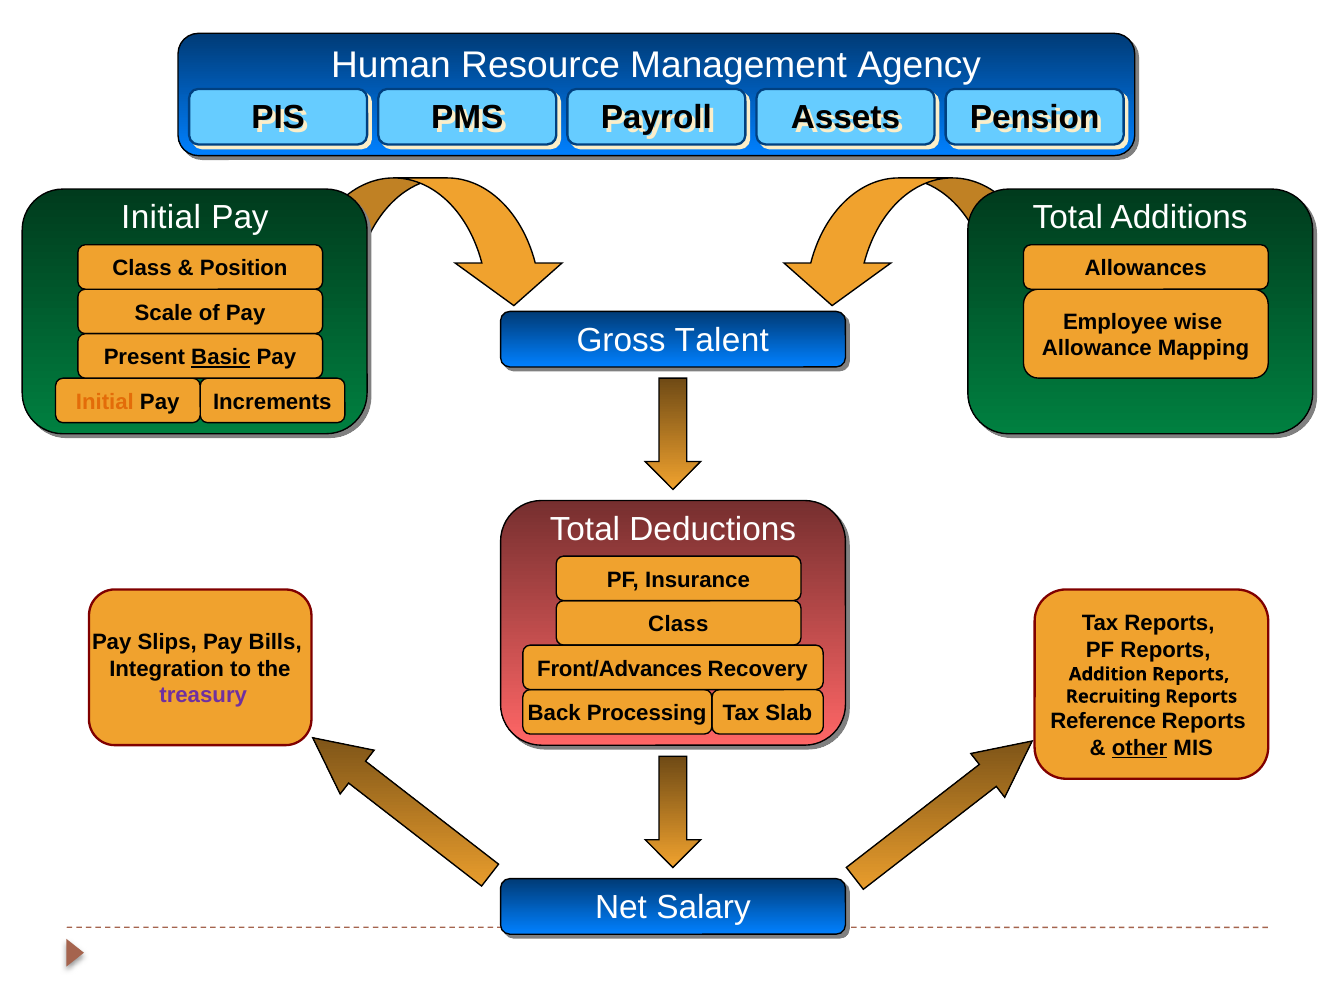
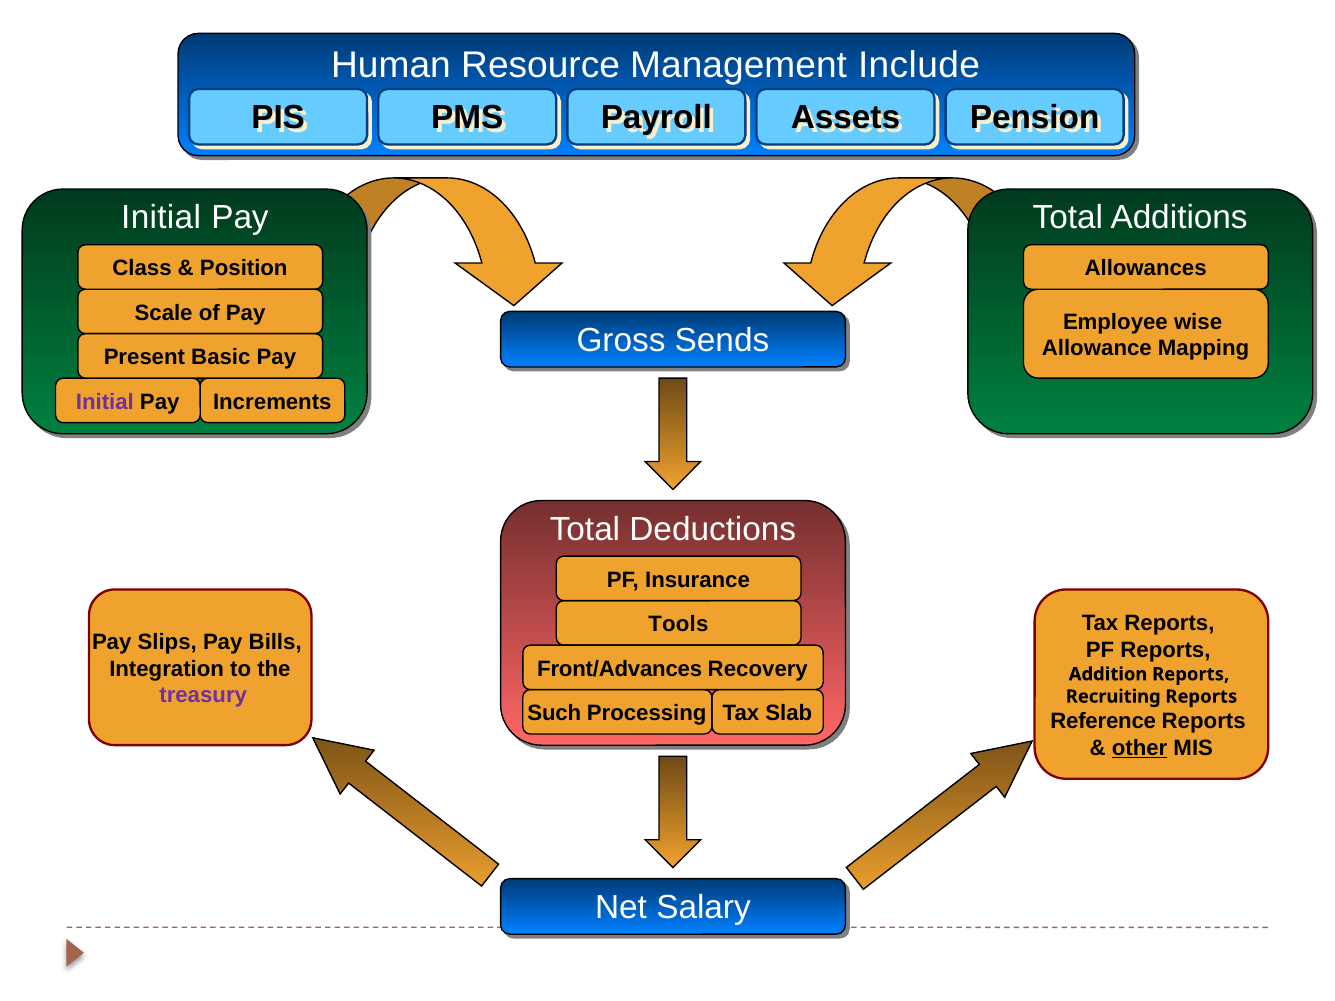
Agency: Agency -> Include
Talent: Talent -> Sends
Basic underline: present -> none
Initial at (105, 402) colour: orange -> purple
Class at (678, 625): Class -> Tools
Back: Back -> Such
